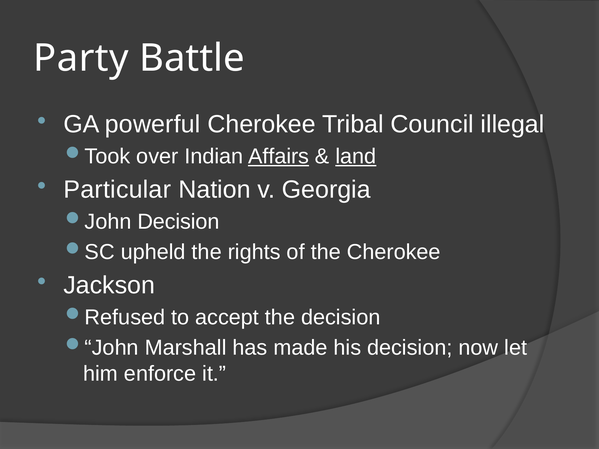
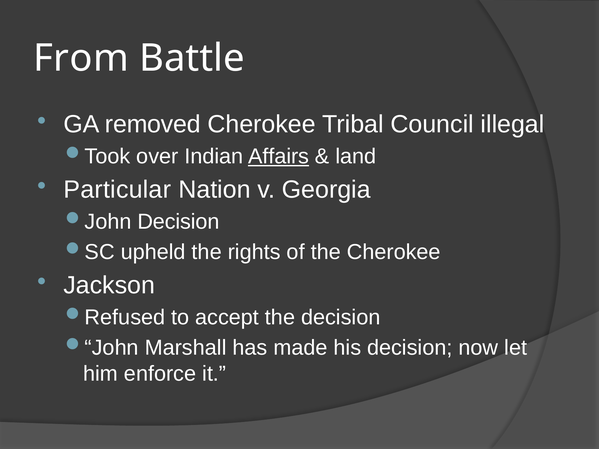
Party: Party -> From
powerful: powerful -> removed
land underline: present -> none
